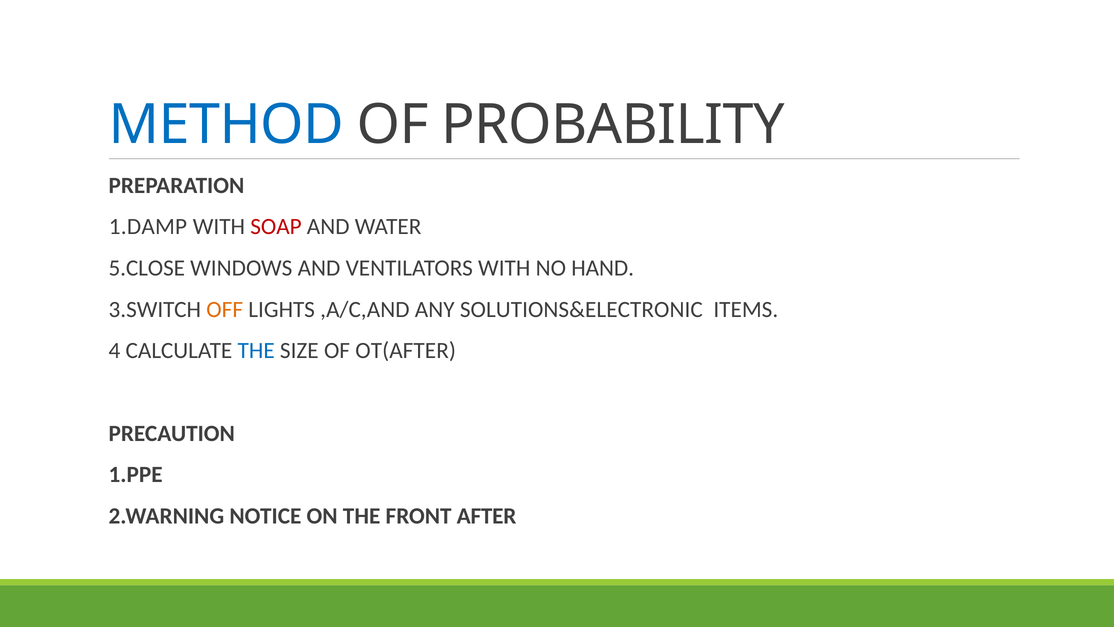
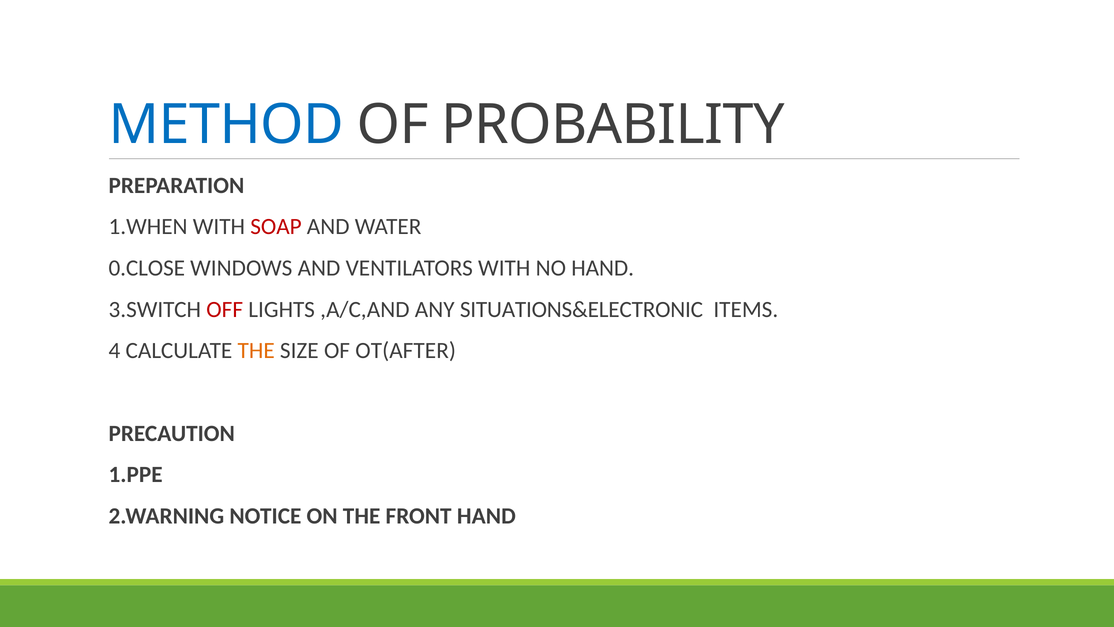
1.DAMP: 1.DAMP -> 1.WHEN
5.CLOSE: 5.CLOSE -> 0.CLOSE
OFF colour: orange -> red
SOLUTIONS&ELECTRONIC: SOLUTIONS&ELECTRONIC -> SITUATIONS&ELECTRONIC
THE at (256, 350) colour: blue -> orange
FRONT AFTER: AFTER -> HAND
